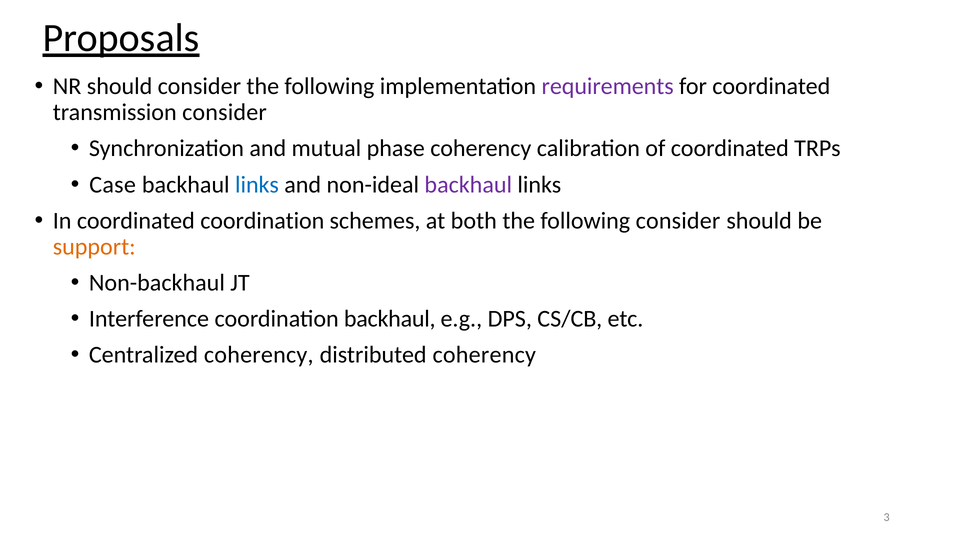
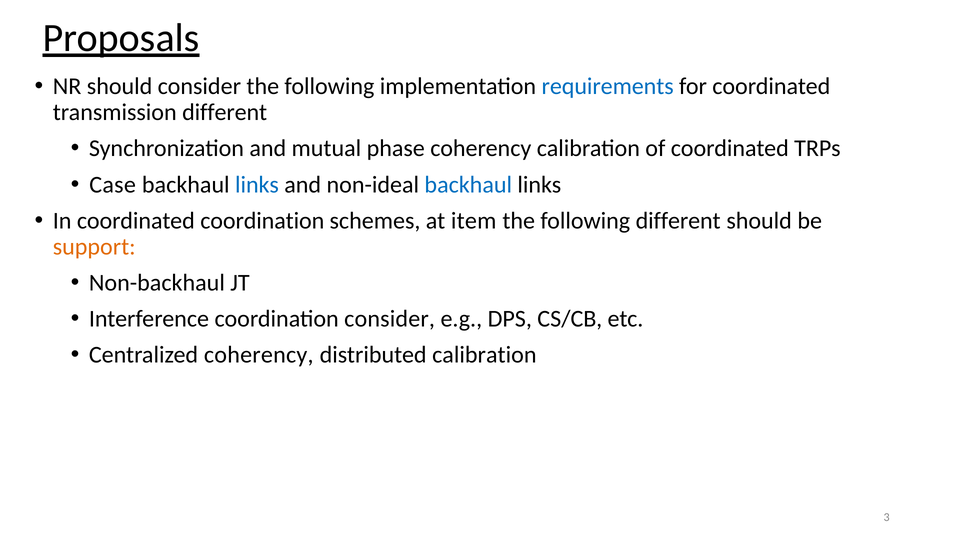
requirements colour: purple -> blue
transmission consider: consider -> different
backhaul at (468, 184) colour: purple -> blue
both: both -> item
following consider: consider -> different
coordination backhaul: backhaul -> consider
distributed coherency: coherency -> calibration
